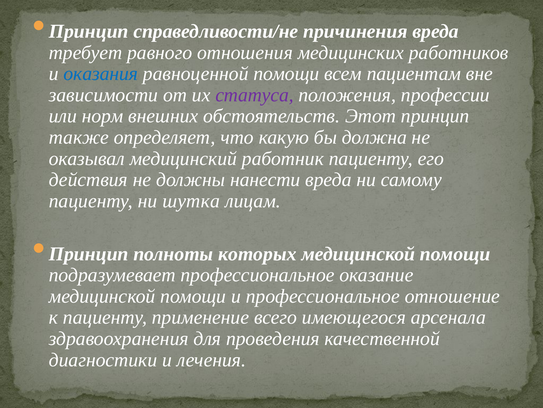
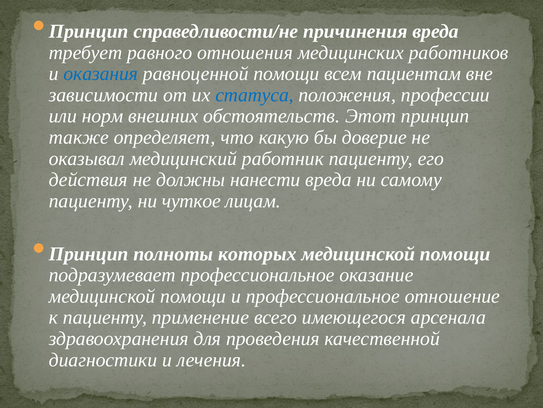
статуса colour: purple -> blue
должна: должна -> доверие
шутка: шутка -> чуткое
